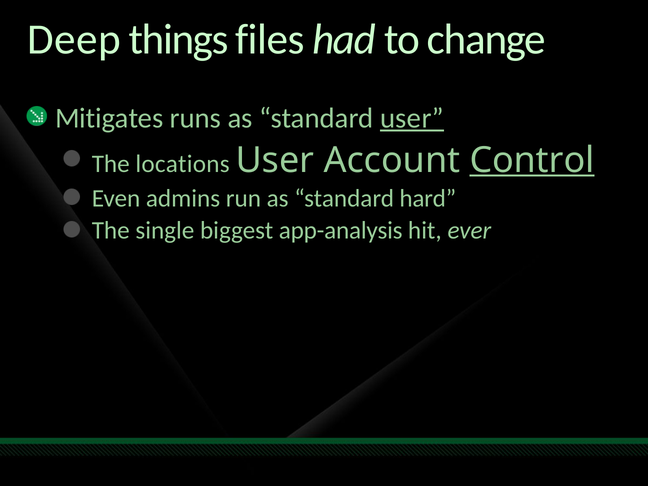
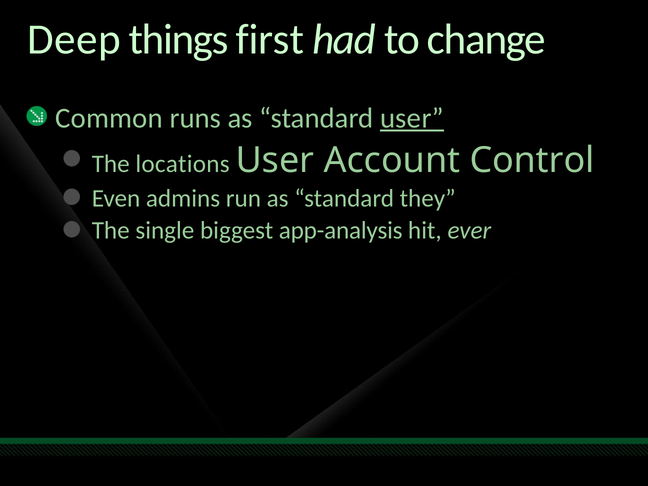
files: files -> first
Mitigates: Mitigates -> Common
Control underline: present -> none
hard: hard -> they
